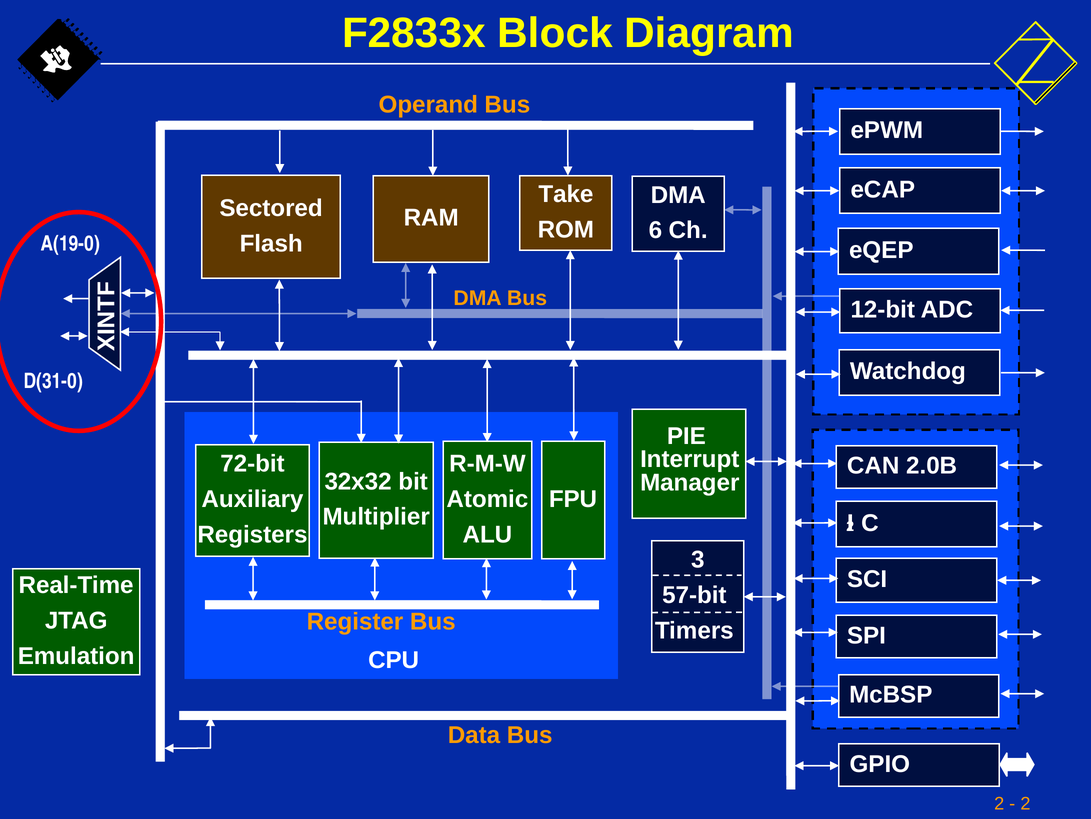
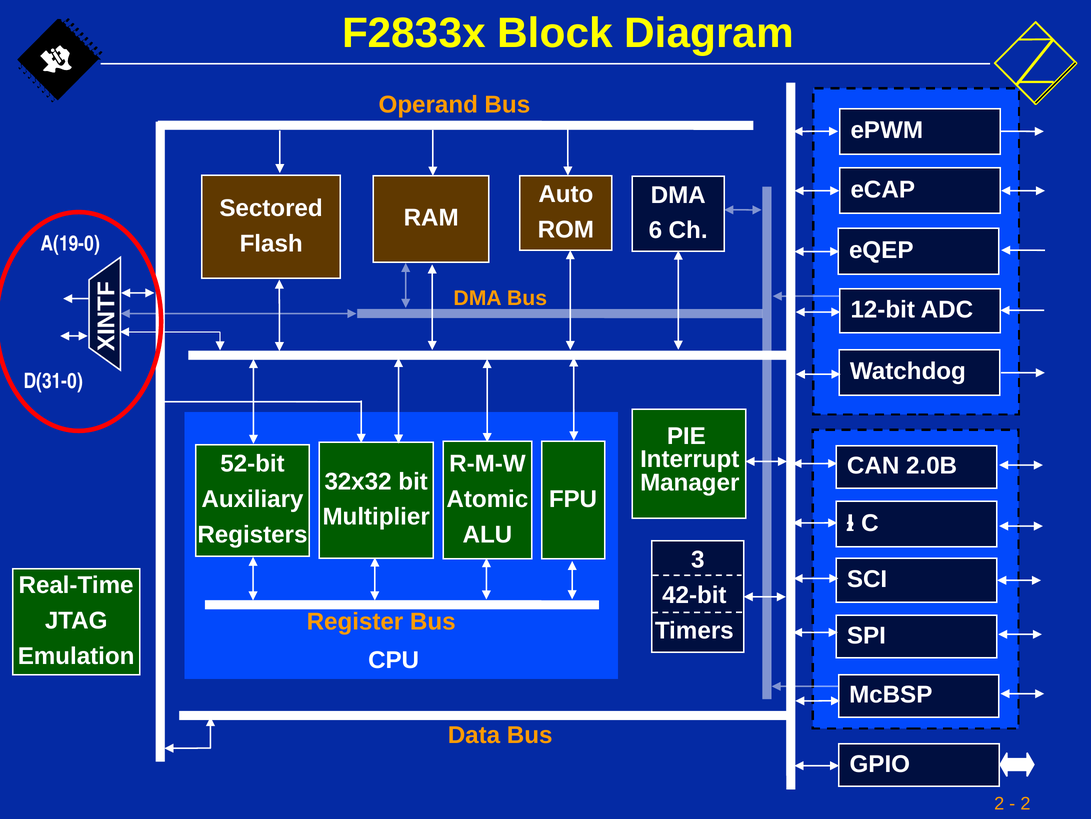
Take: Take -> Auto
72-bit: 72-bit -> 52-bit
57-bit: 57-bit -> 42-bit
